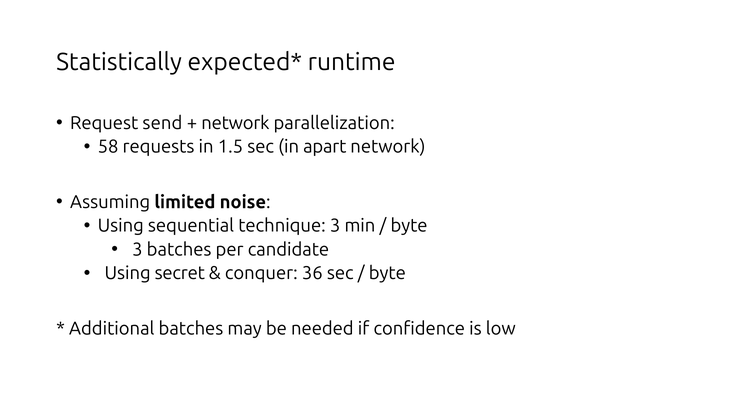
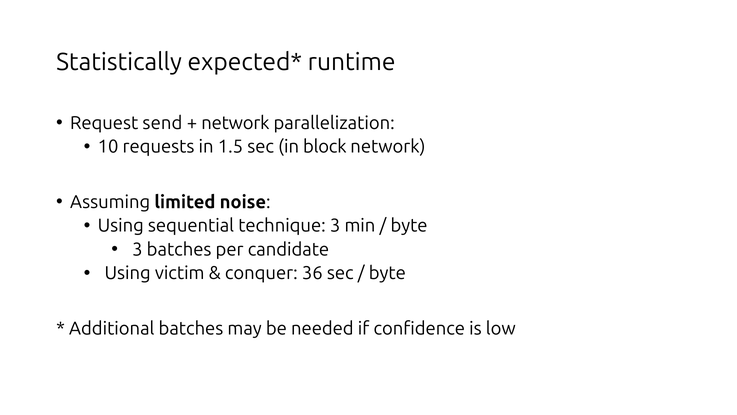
58: 58 -> 10
apart: apart -> block
secret: secret -> victim
